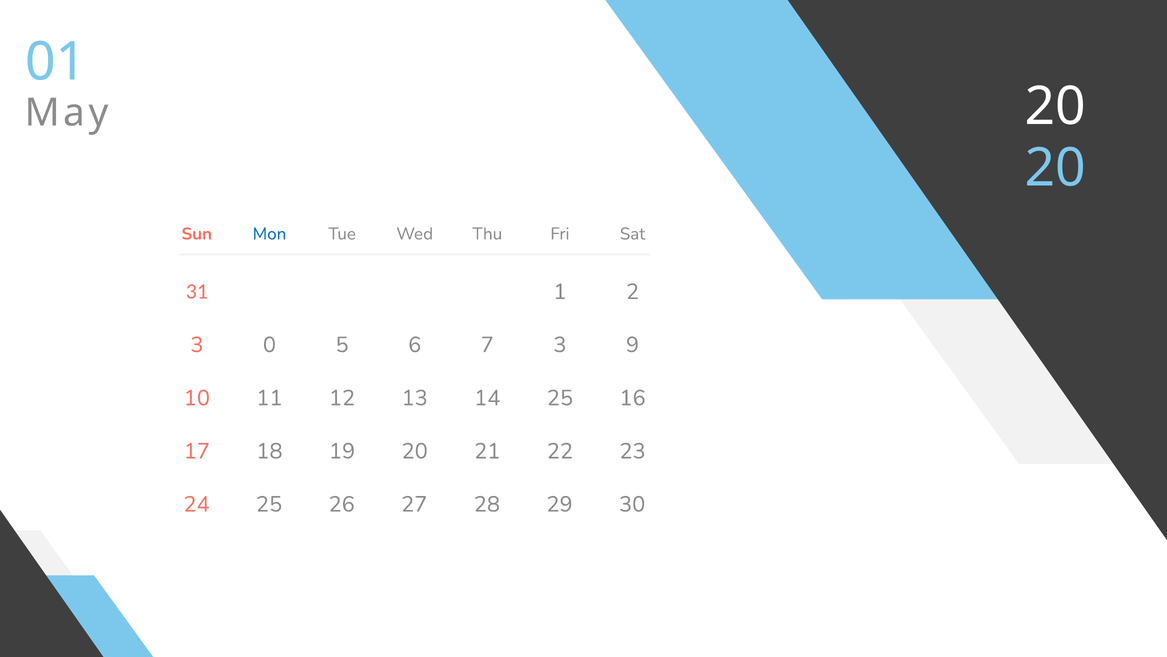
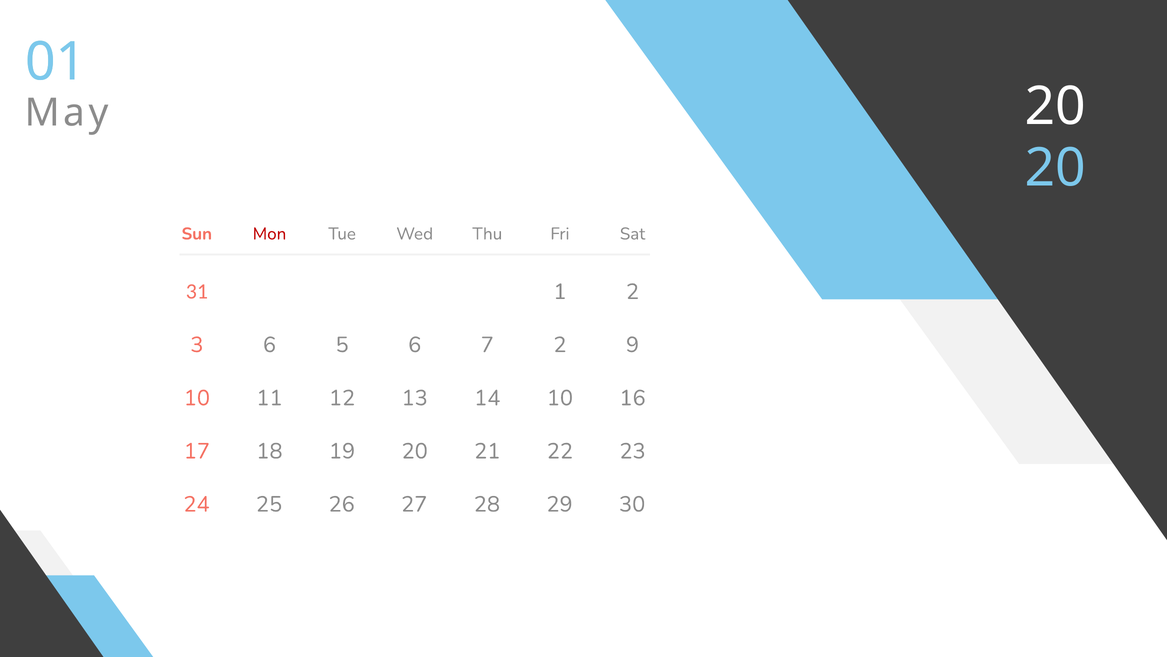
Mon colour: blue -> red
3 0: 0 -> 6
7 3: 3 -> 2
14 25: 25 -> 10
